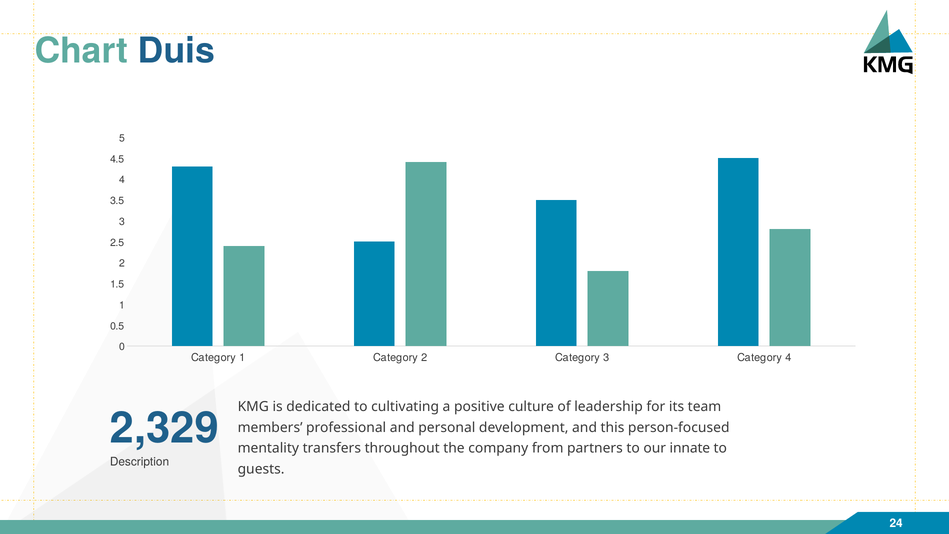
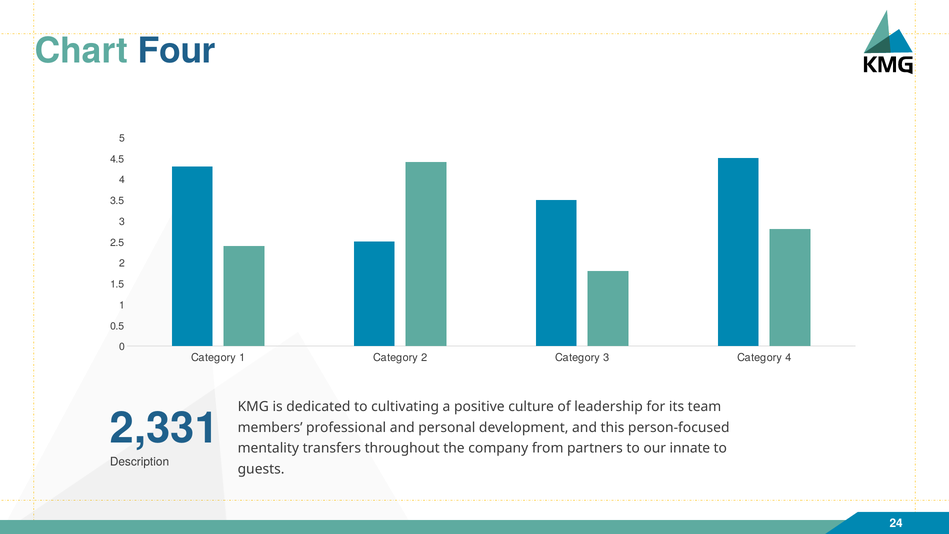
Duis: Duis -> Four
2,329: 2,329 -> 2,331
